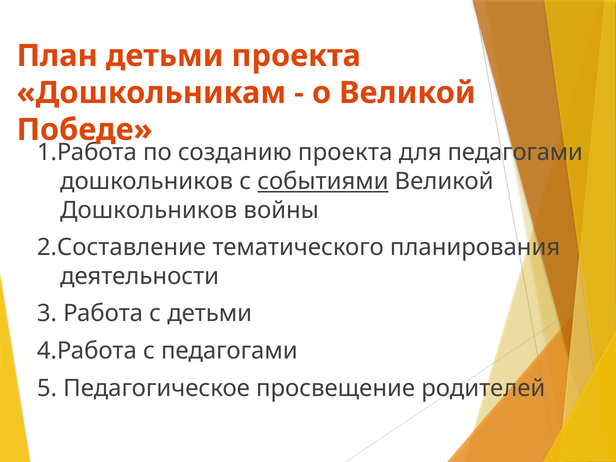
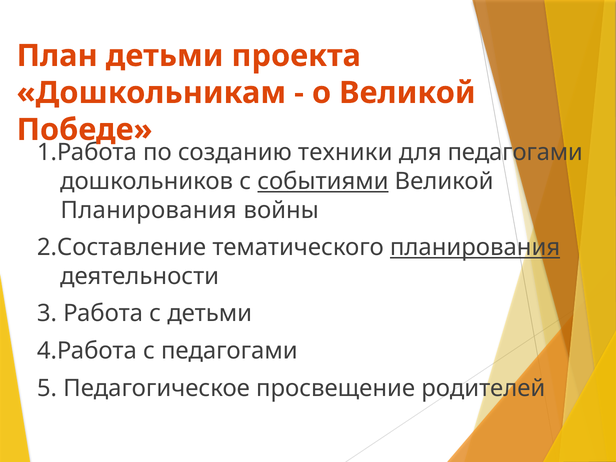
созданию проекта: проекта -> техники
Дошкольников at (149, 210): Дошкольников -> Планирования
планирования at (475, 247) underline: none -> present
